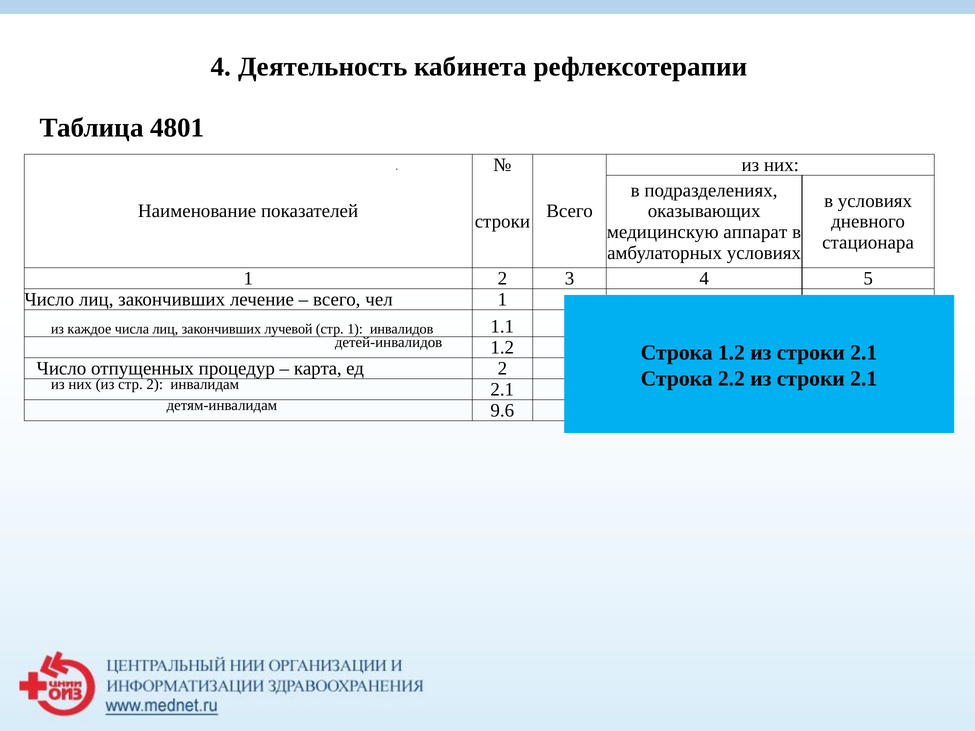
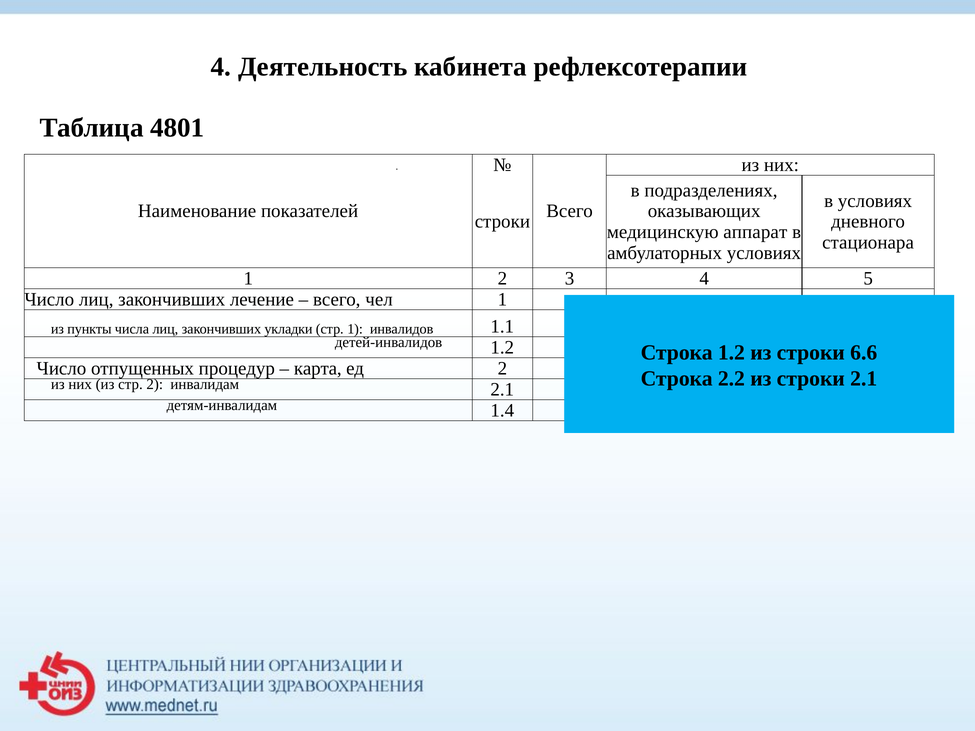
каждое: каждое -> пункты
лучевой: лучевой -> укладки
1.2 из строки 2.1: 2.1 -> 6.6
9.6: 9.6 -> 1.4
